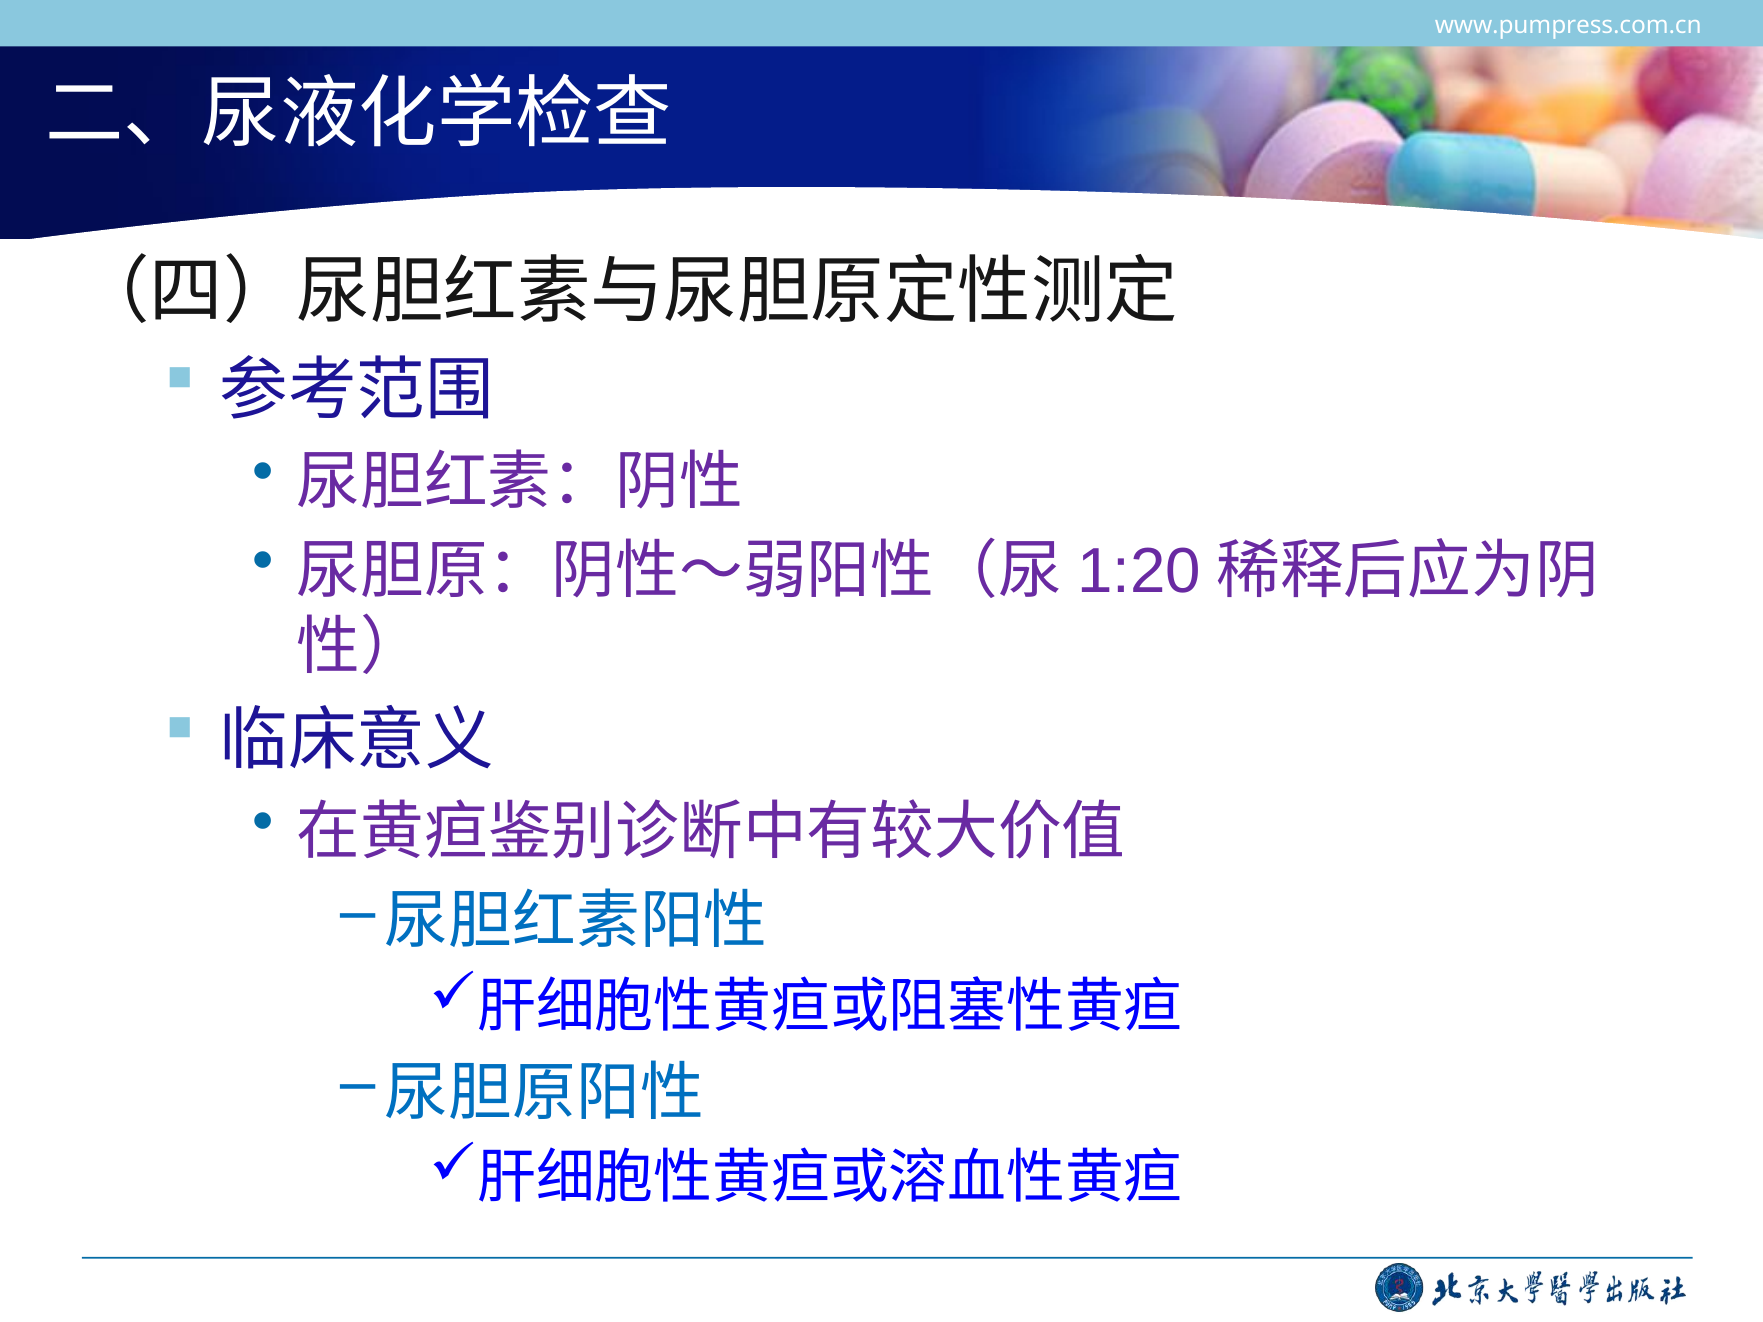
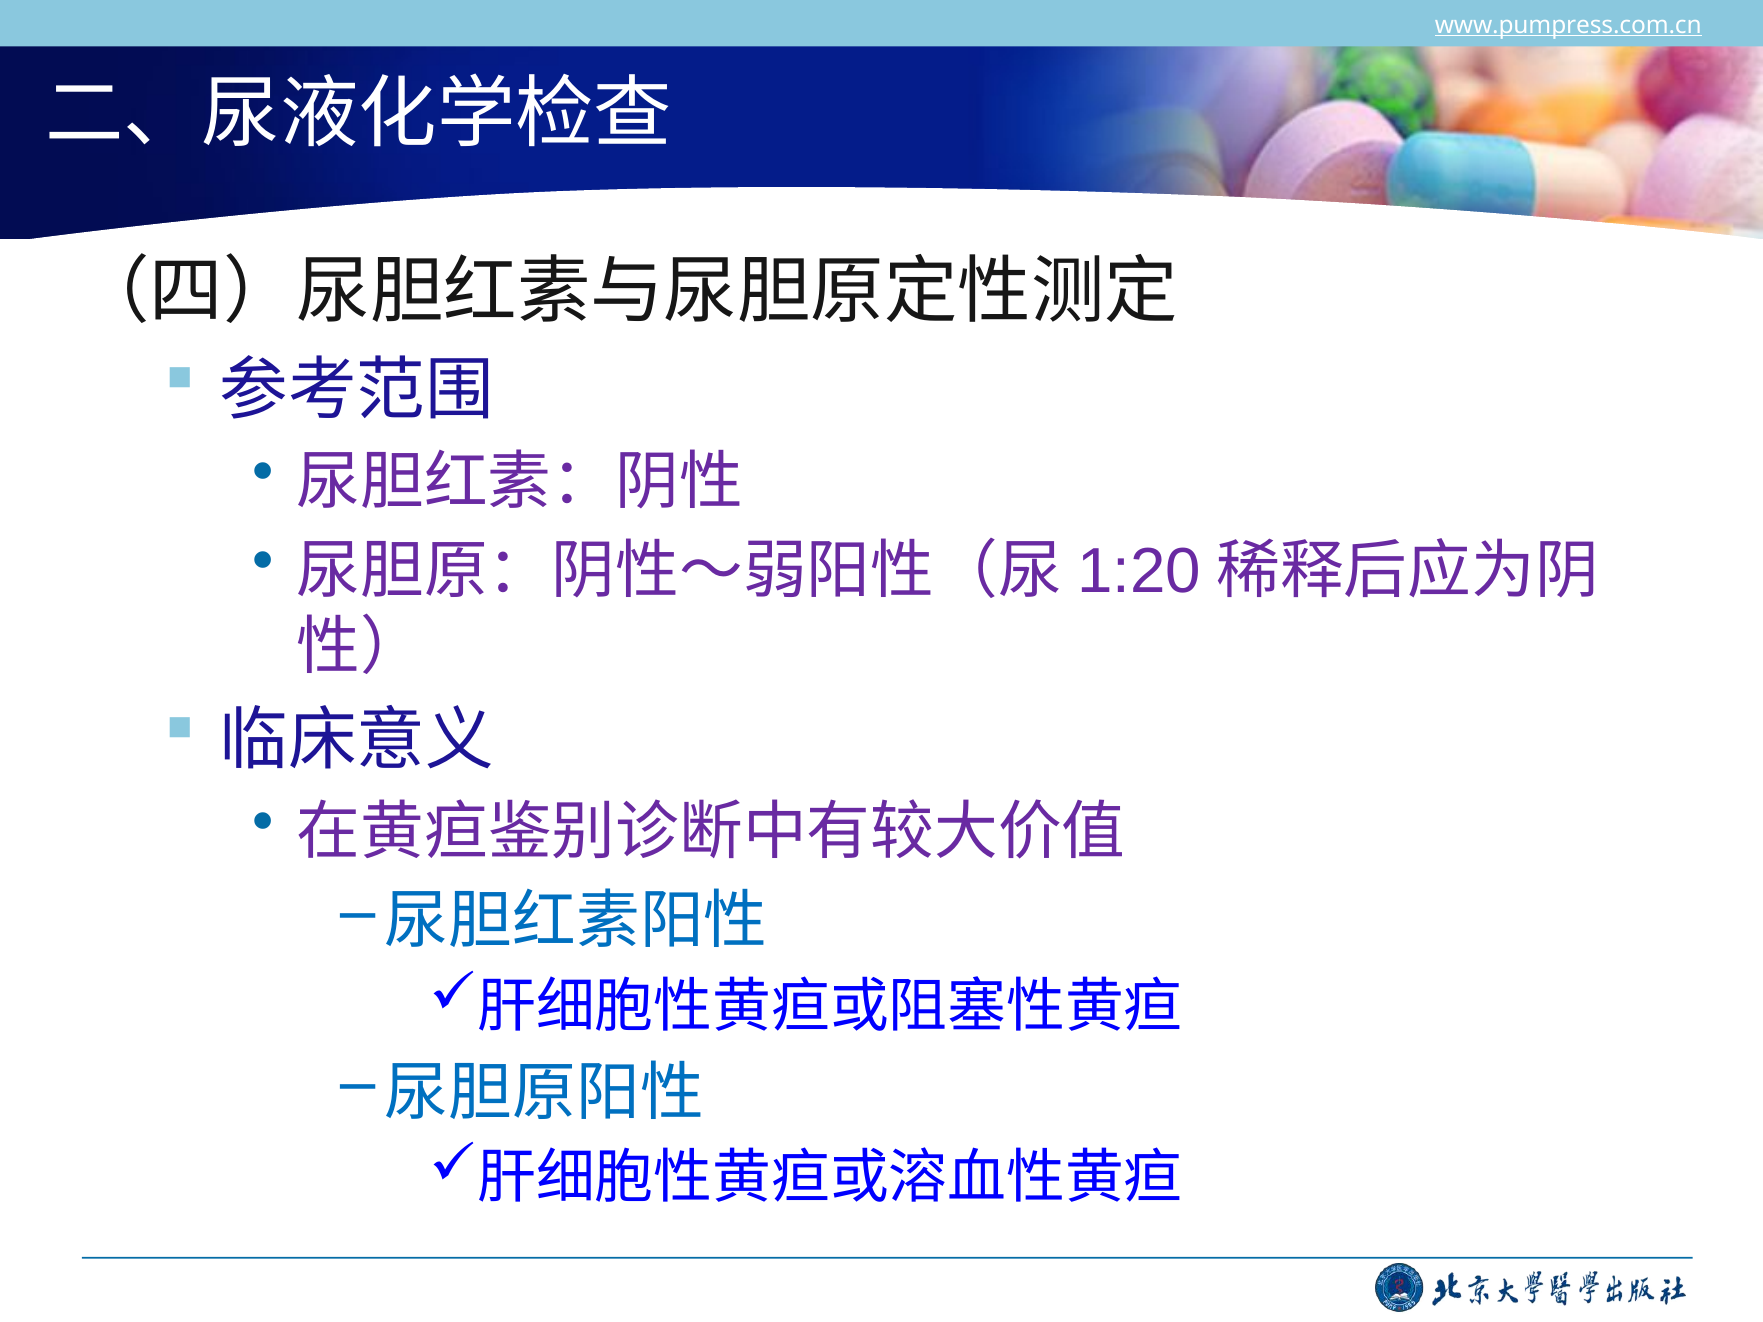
www.pumpress.com.cn underline: none -> present
